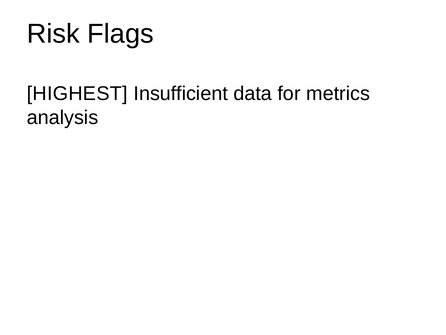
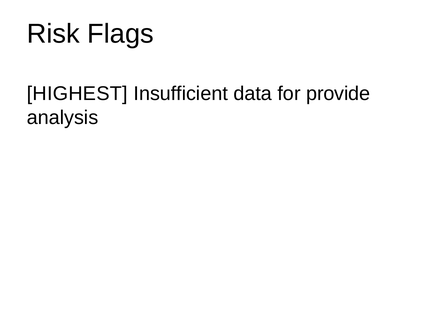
metrics: metrics -> provide
